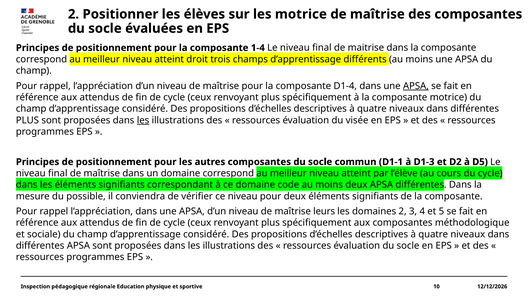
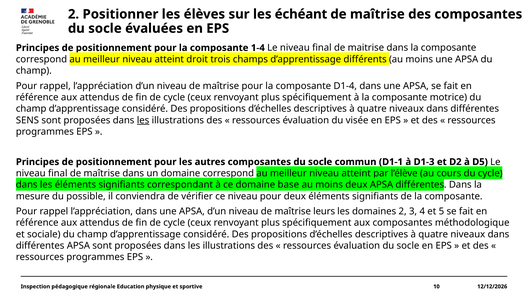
les motrice: motrice -> échéant
APSA at (416, 86) underline: present -> none
PLUS at (27, 120): PLUS -> SENS
code: code -> base
